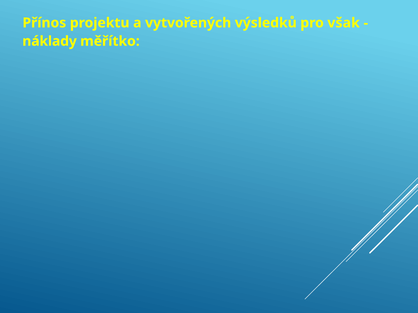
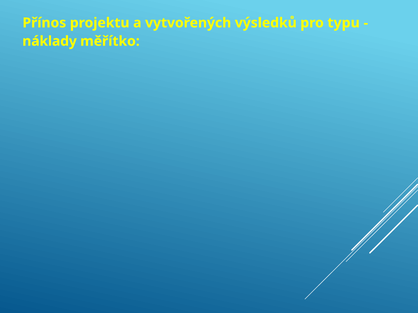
však: však -> typu
